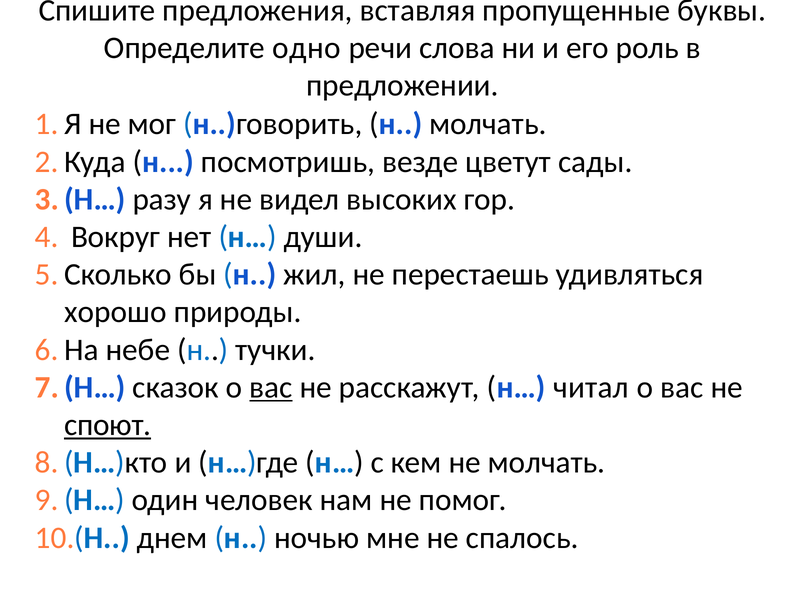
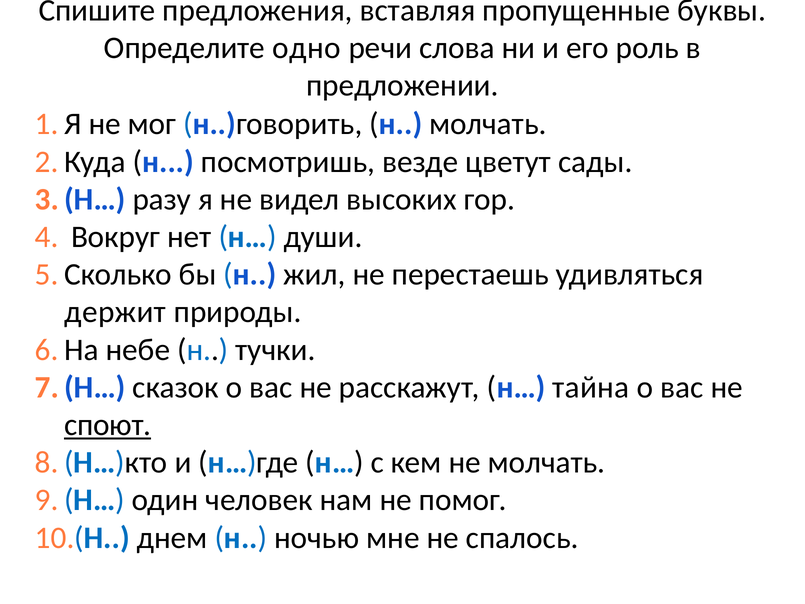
хорошо: хорошо -> держит
вас at (271, 387) underline: present -> none
читал: читал -> тайна
